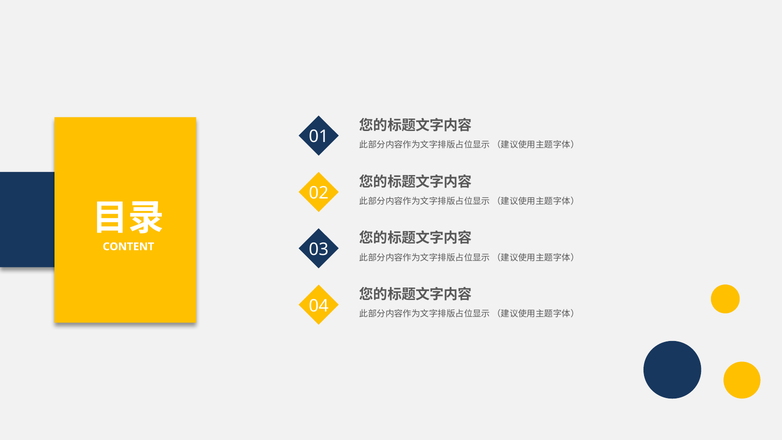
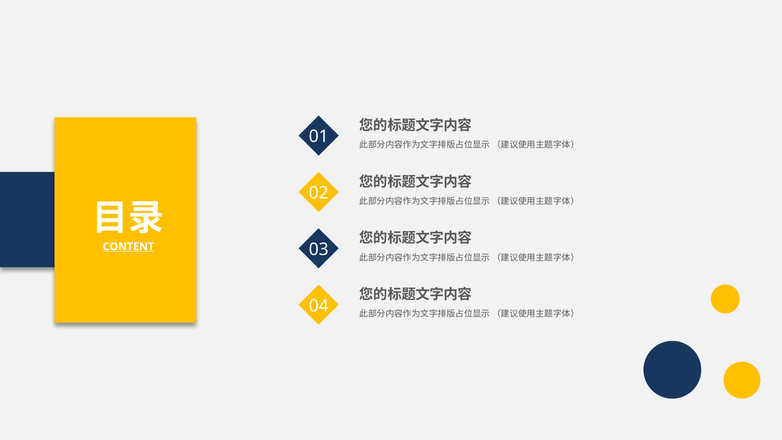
CONTENT underline: none -> present
